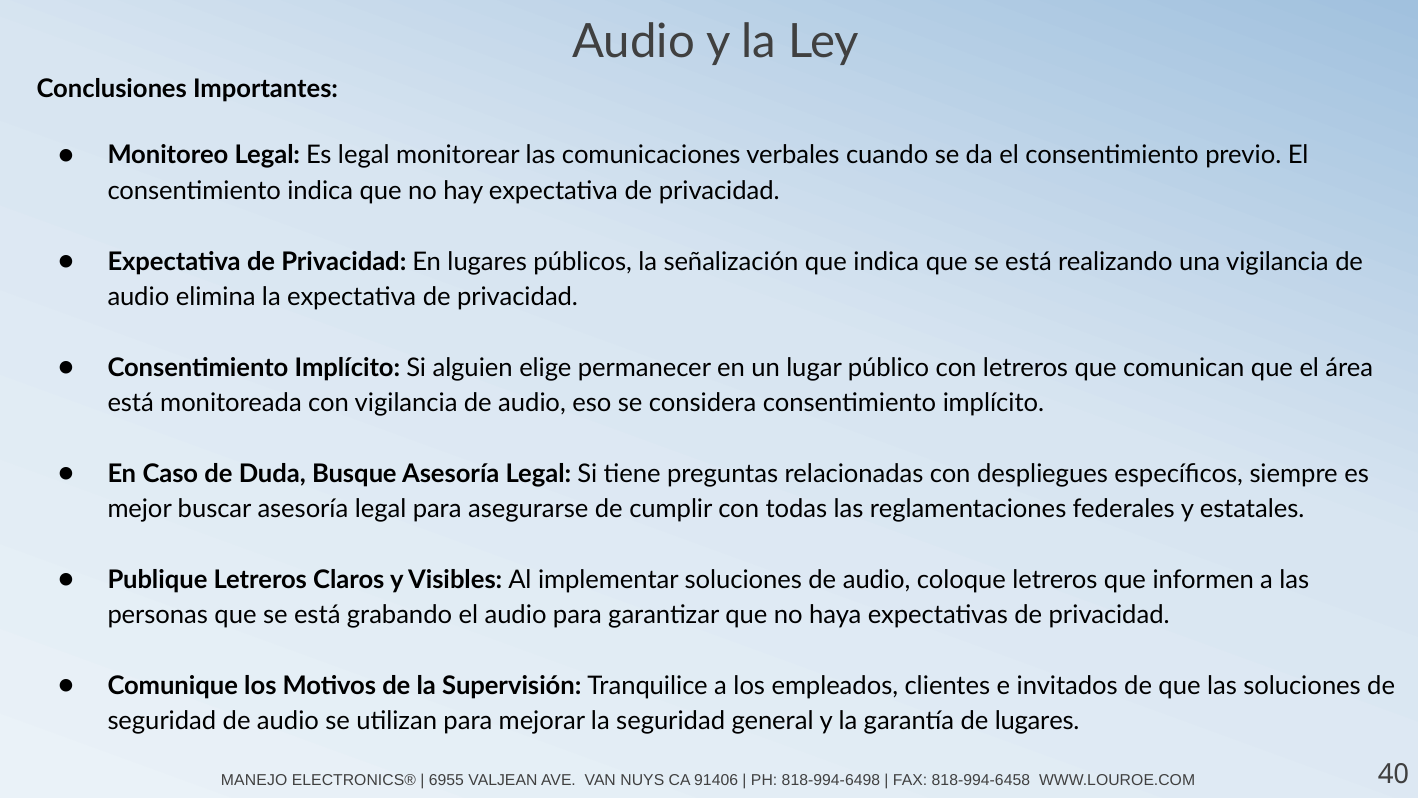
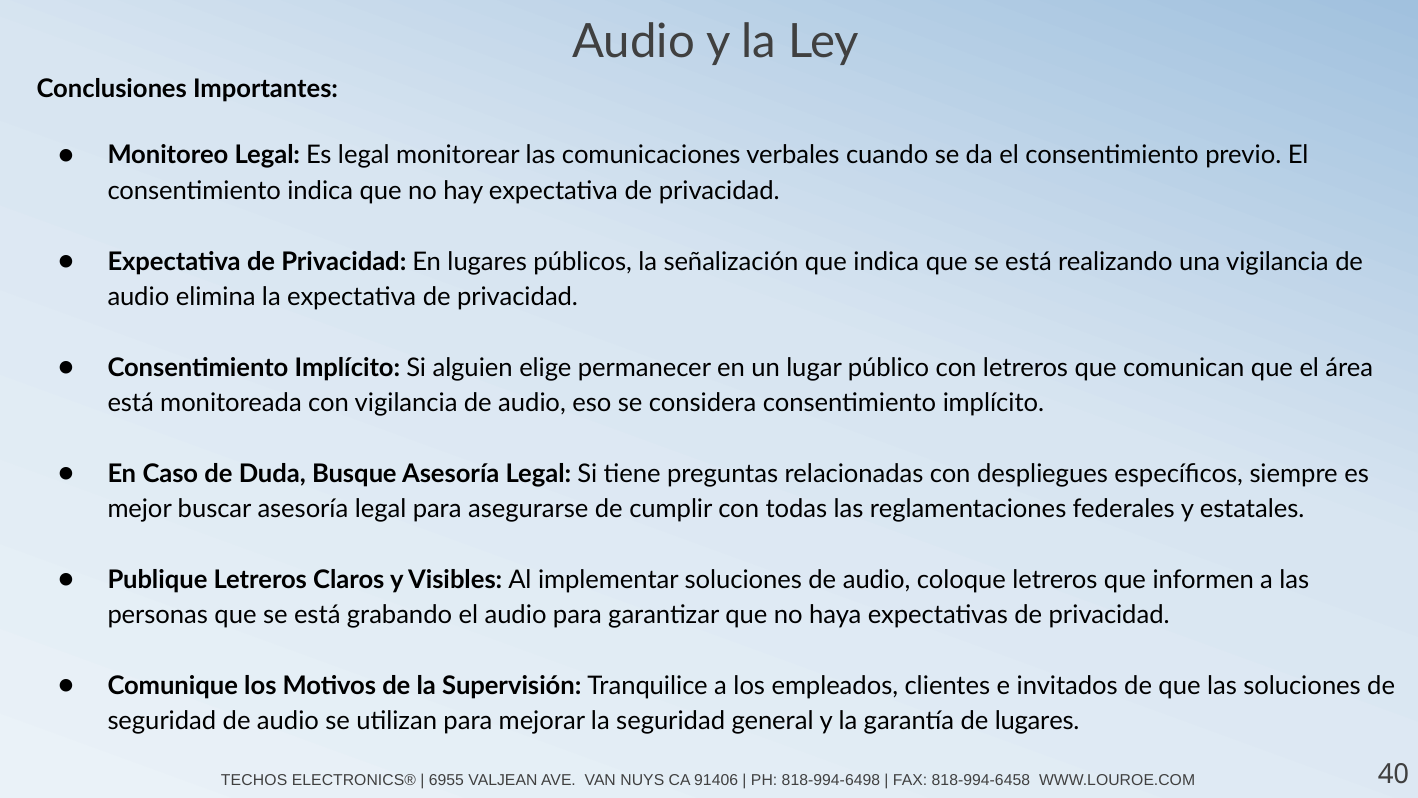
MANEJO: MANEJO -> TECHOS
